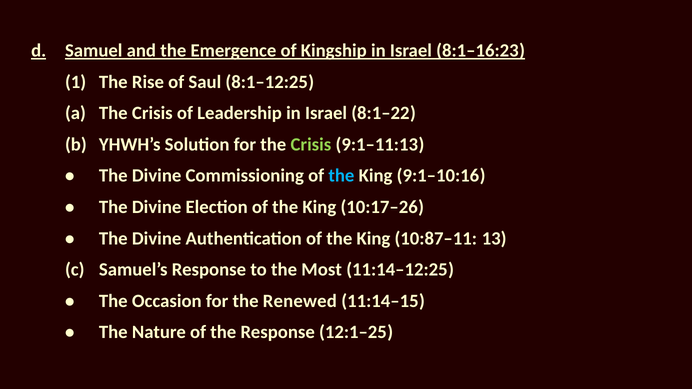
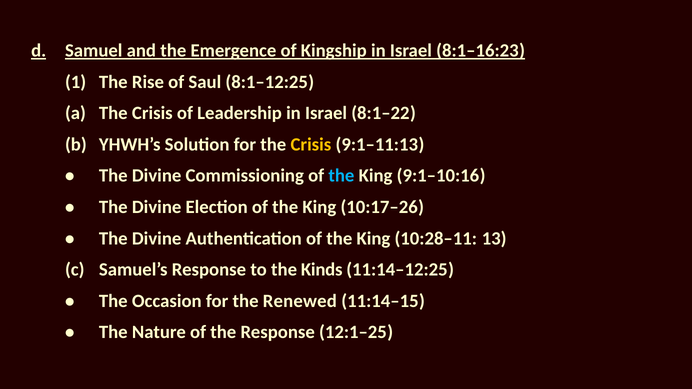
Crisis at (311, 145) colour: light green -> yellow
10:87–11: 10:87–11 -> 10:28–11
Most: Most -> Kinds
